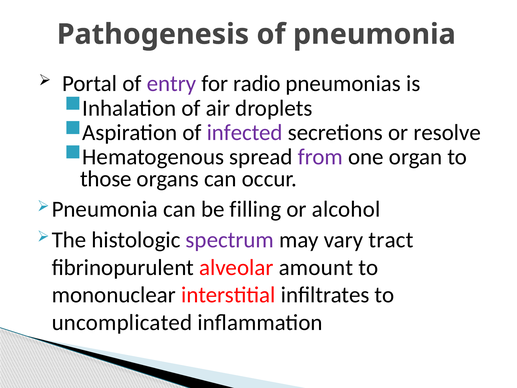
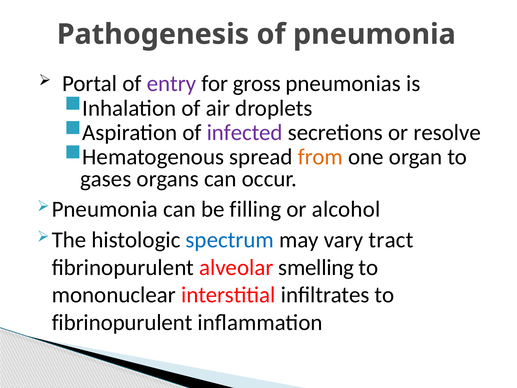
radio: radio -> gross
from colour: purple -> orange
those: those -> gases
spectrum colour: purple -> blue
amount: amount -> smelling
uncomplicated at (122, 322): uncomplicated -> fibrinopurulent
